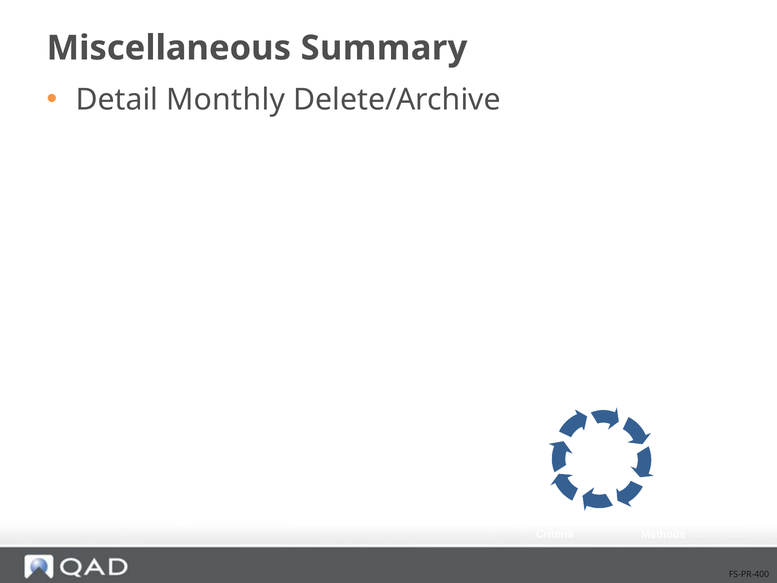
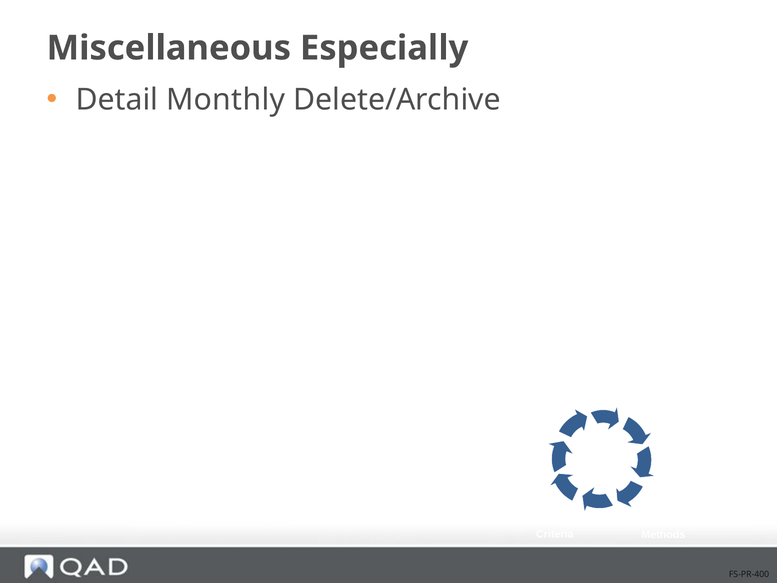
Summary: Summary -> Especially
